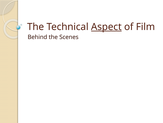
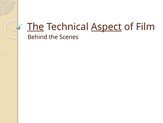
The at (36, 27) underline: none -> present
